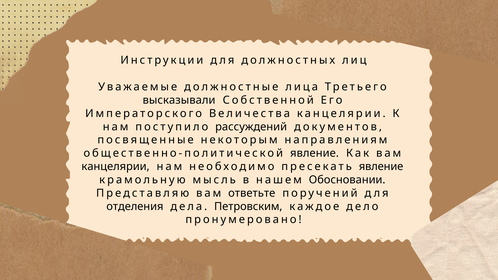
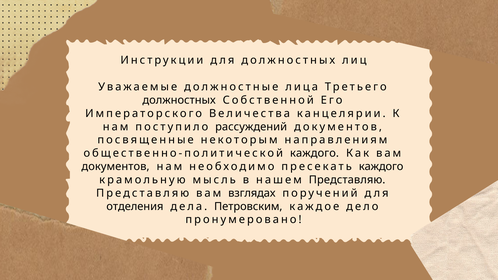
высказывали at (179, 100): высказывали -> должностных
общественно-политической явление: явление -> каждого
канцелярии at (116, 167): канцелярии -> документов
пресекать явление: явление -> каждого
нашем Обосновании: Обосновании -> Представляю
ответьте: ответьте -> взглядах
